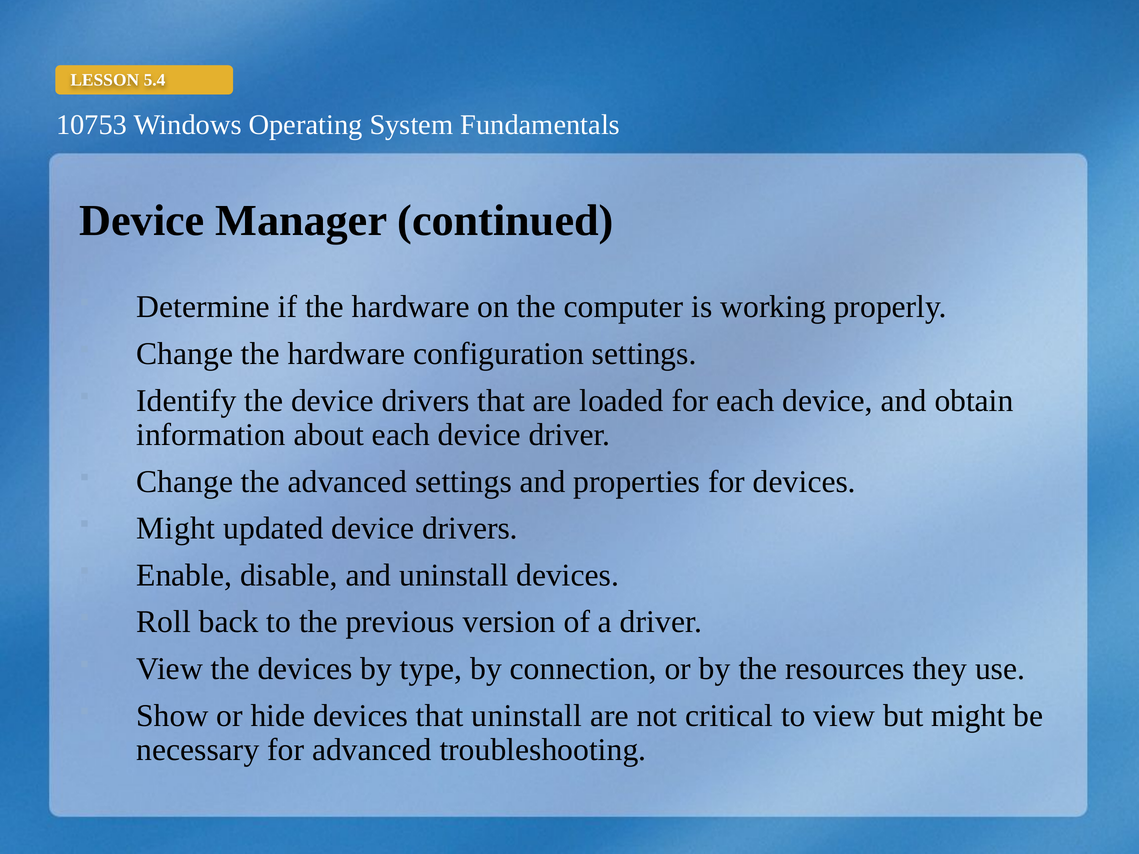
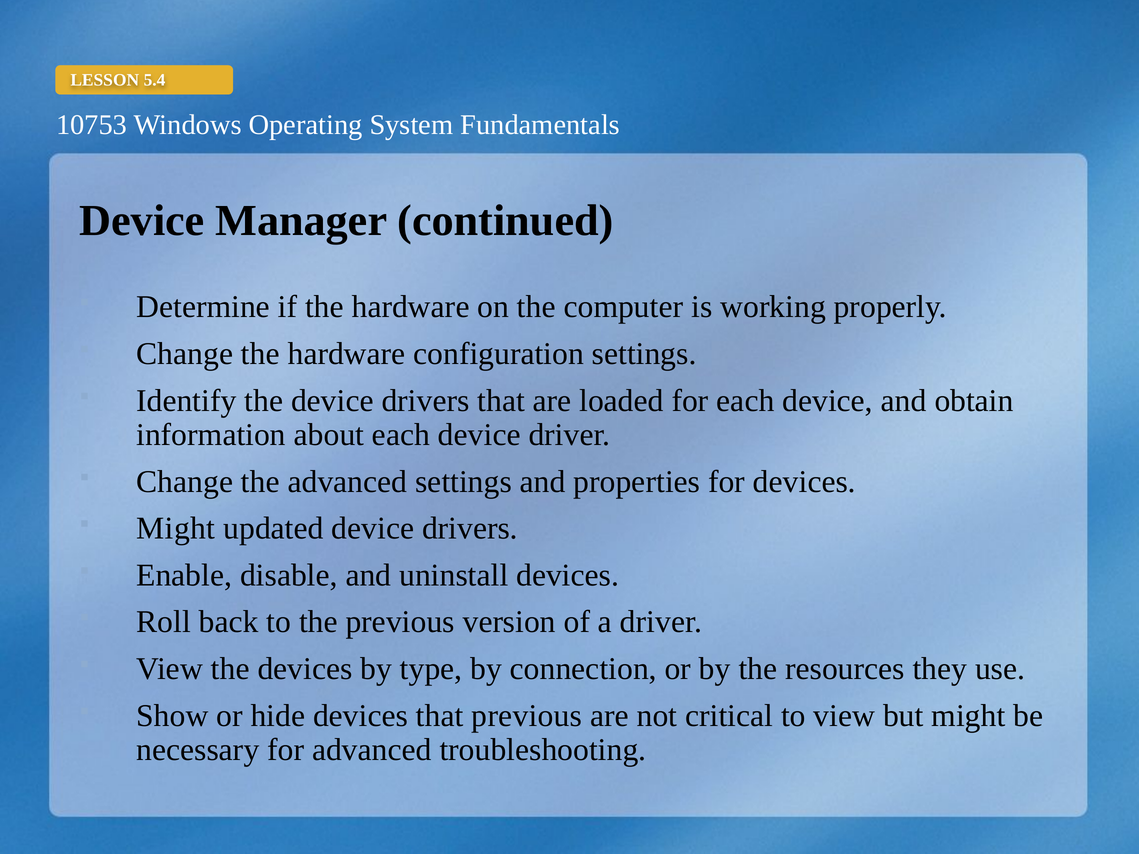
that uninstall: uninstall -> previous
